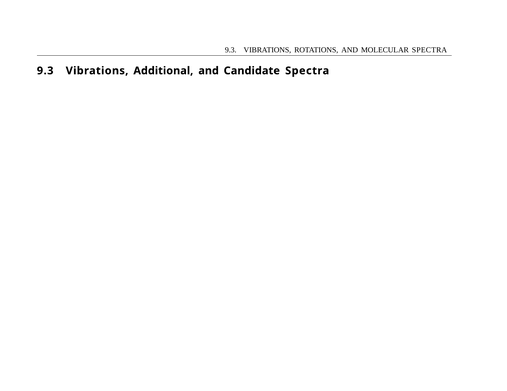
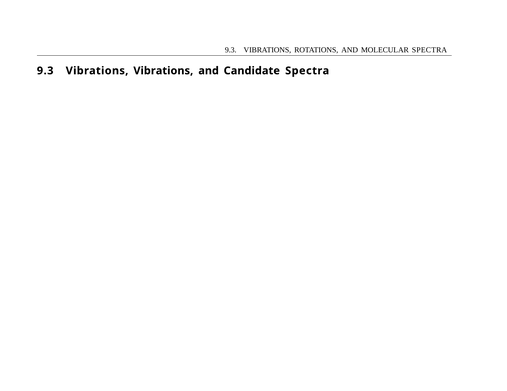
Vibrations Additional: Additional -> Vibrations
